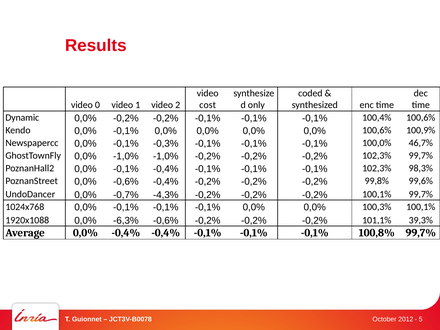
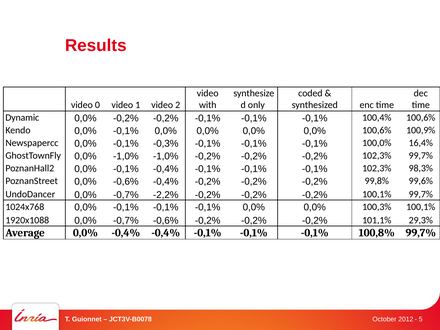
cost: cost -> with
46,7%: 46,7% -> 16,4%
-4,3%: -4,3% -> -2,2%
1920x1088 0,0% -6,3%: -6,3% -> -0,7%
39,3%: 39,3% -> 29,3%
